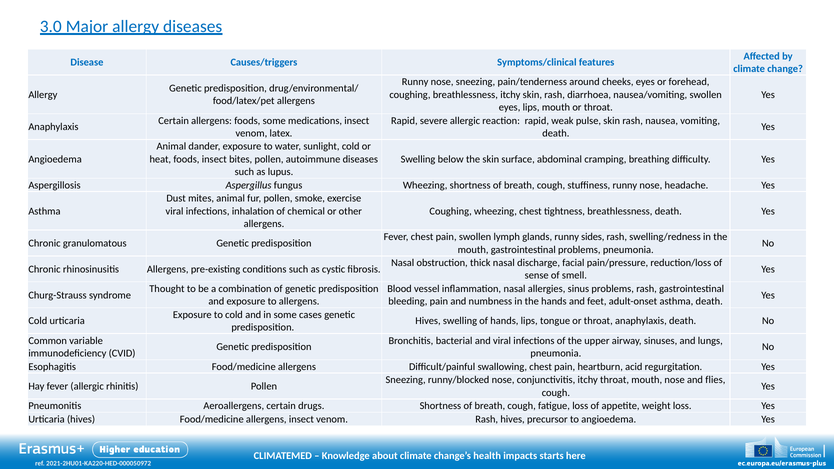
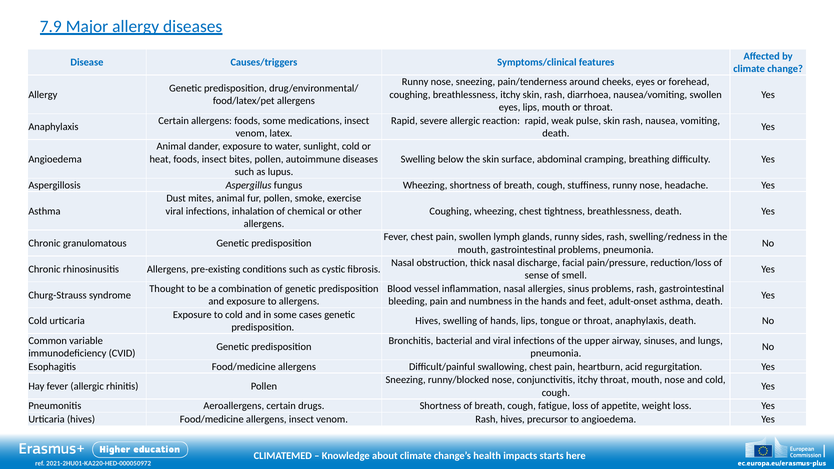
3.0: 3.0 -> 7.9
and flies: flies -> cold
